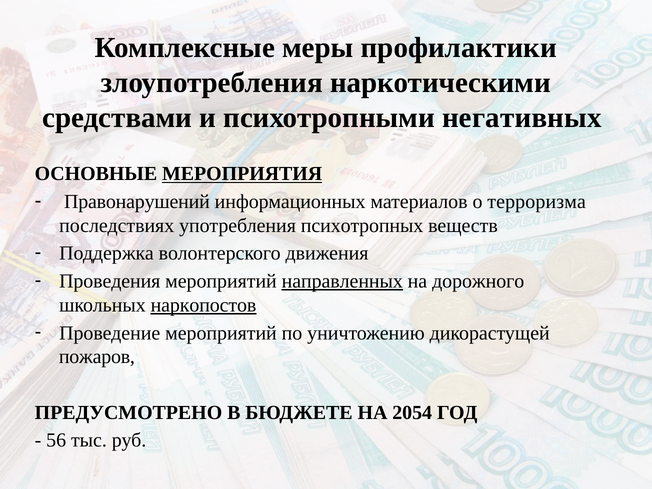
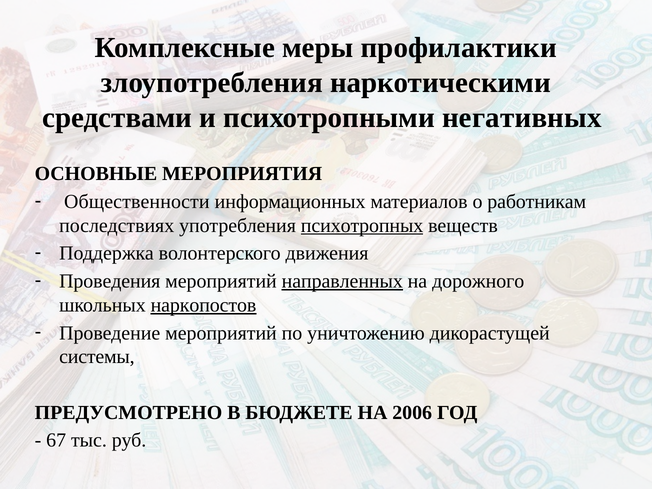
МЕРОПРИЯТИЯ underline: present -> none
Правонарушений: Правонарушений -> Общественности
терроризма: терроризма -> работникам
психотропных underline: none -> present
пожаров: пожаров -> системы
2054: 2054 -> 2006
56: 56 -> 67
